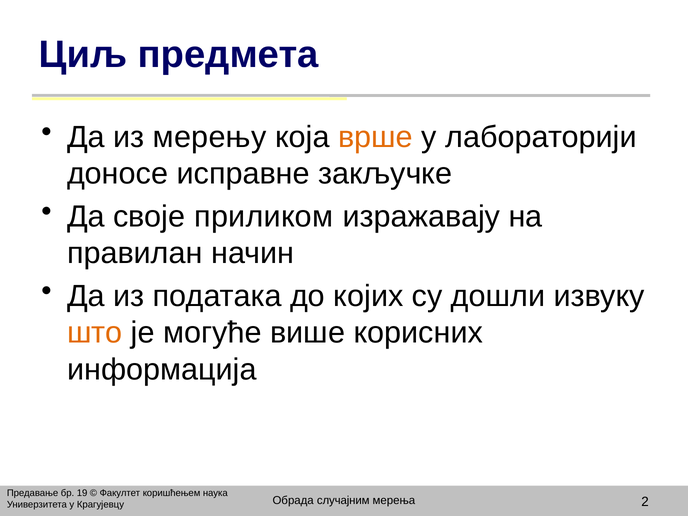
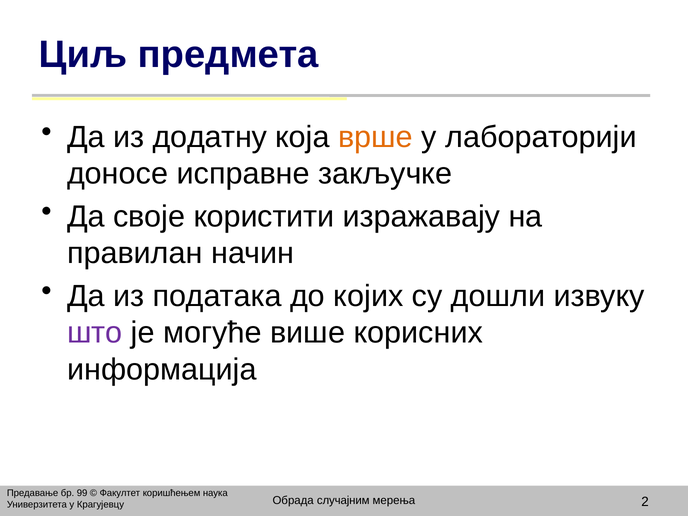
мерењу: мерењу -> додатну
приликом: приликом -> користити
што colour: orange -> purple
19: 19 -> 99
